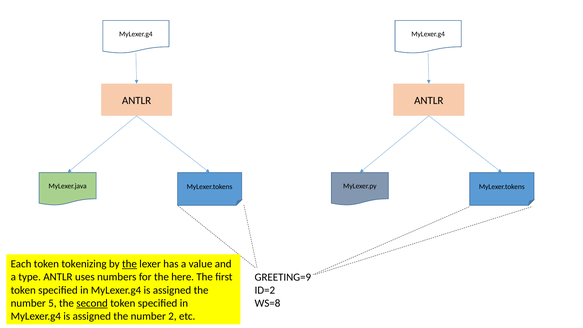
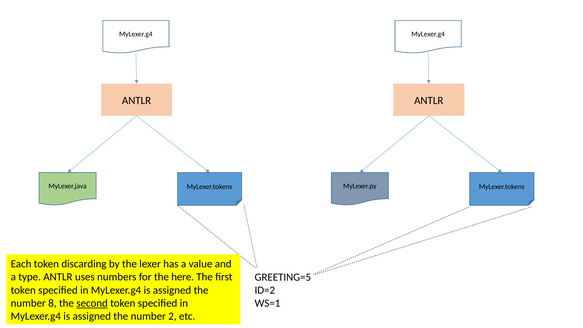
tokenizing: tokenizing -> discarding
the at (129, 264) underline: present -> none
GREETING=9: GREETING=9 -> GREETING=5
5: 5 -> 8
WS=8: WS=8 -> WS=1
